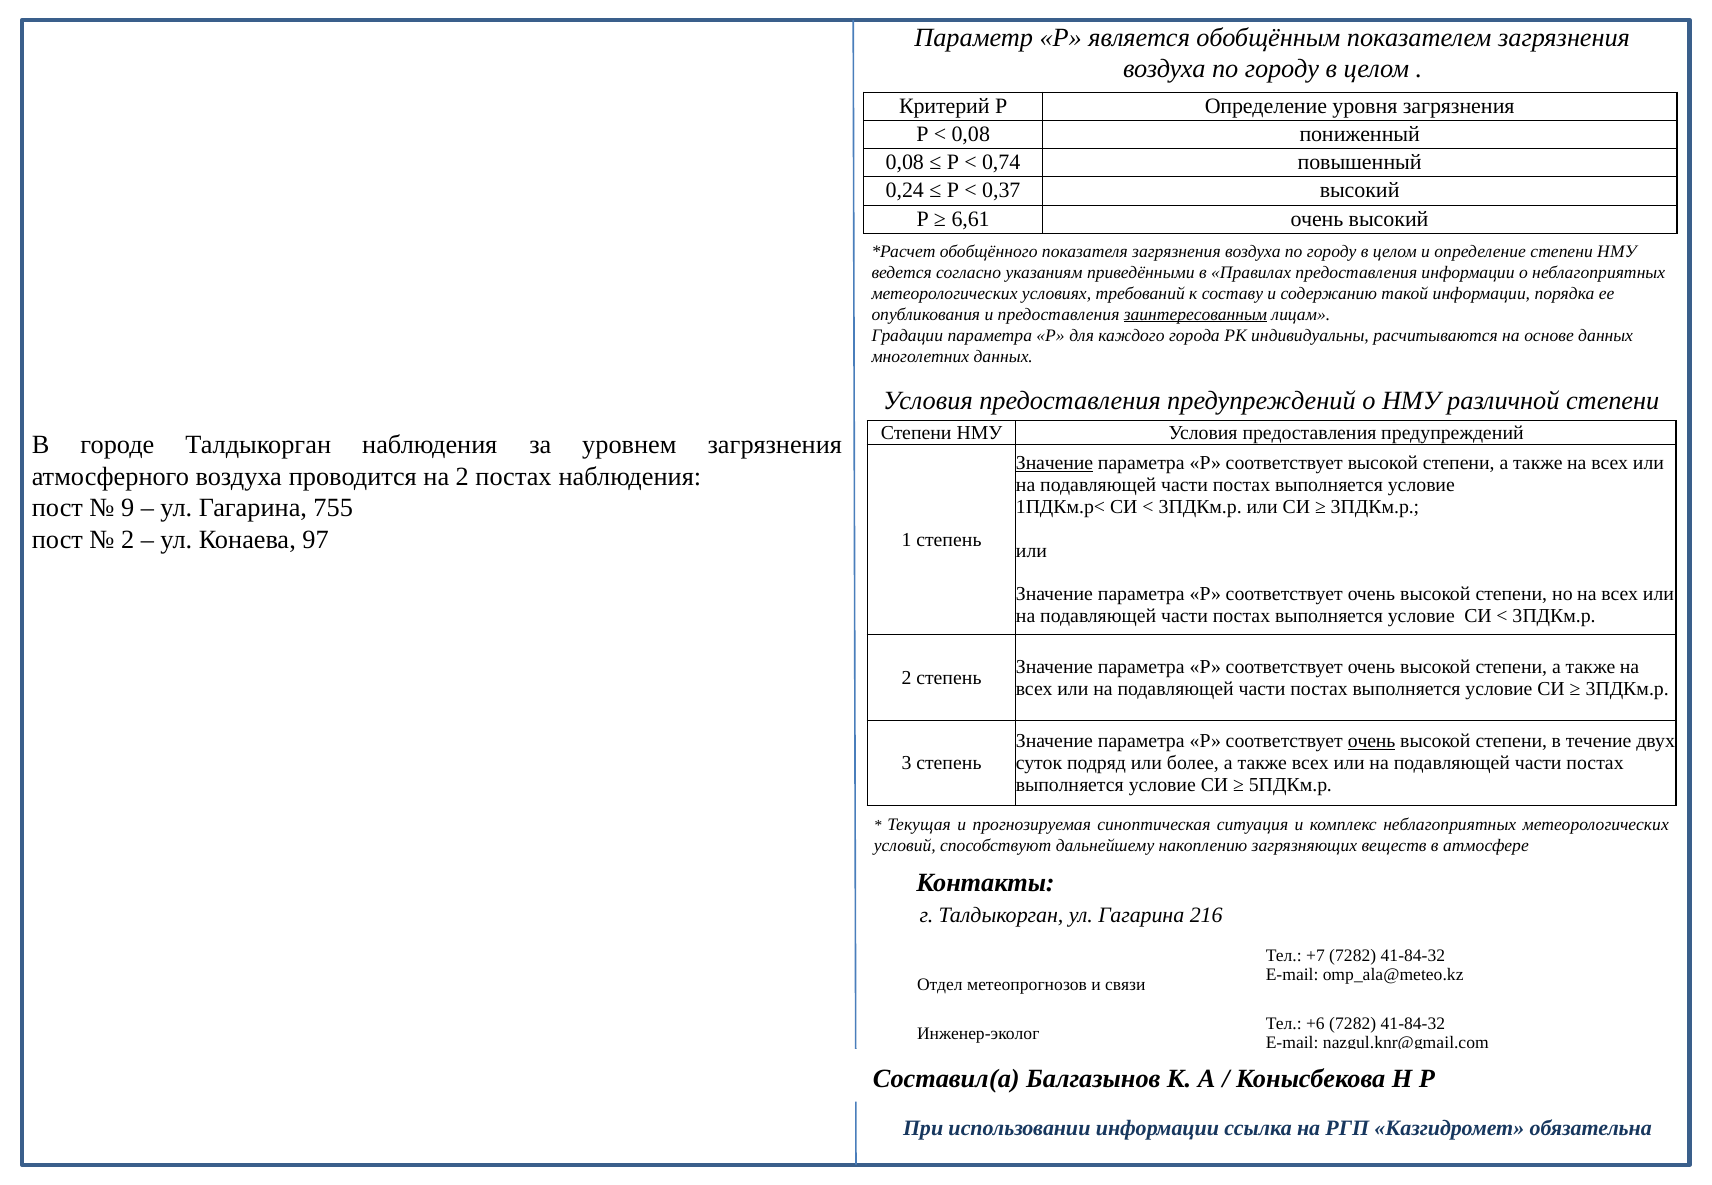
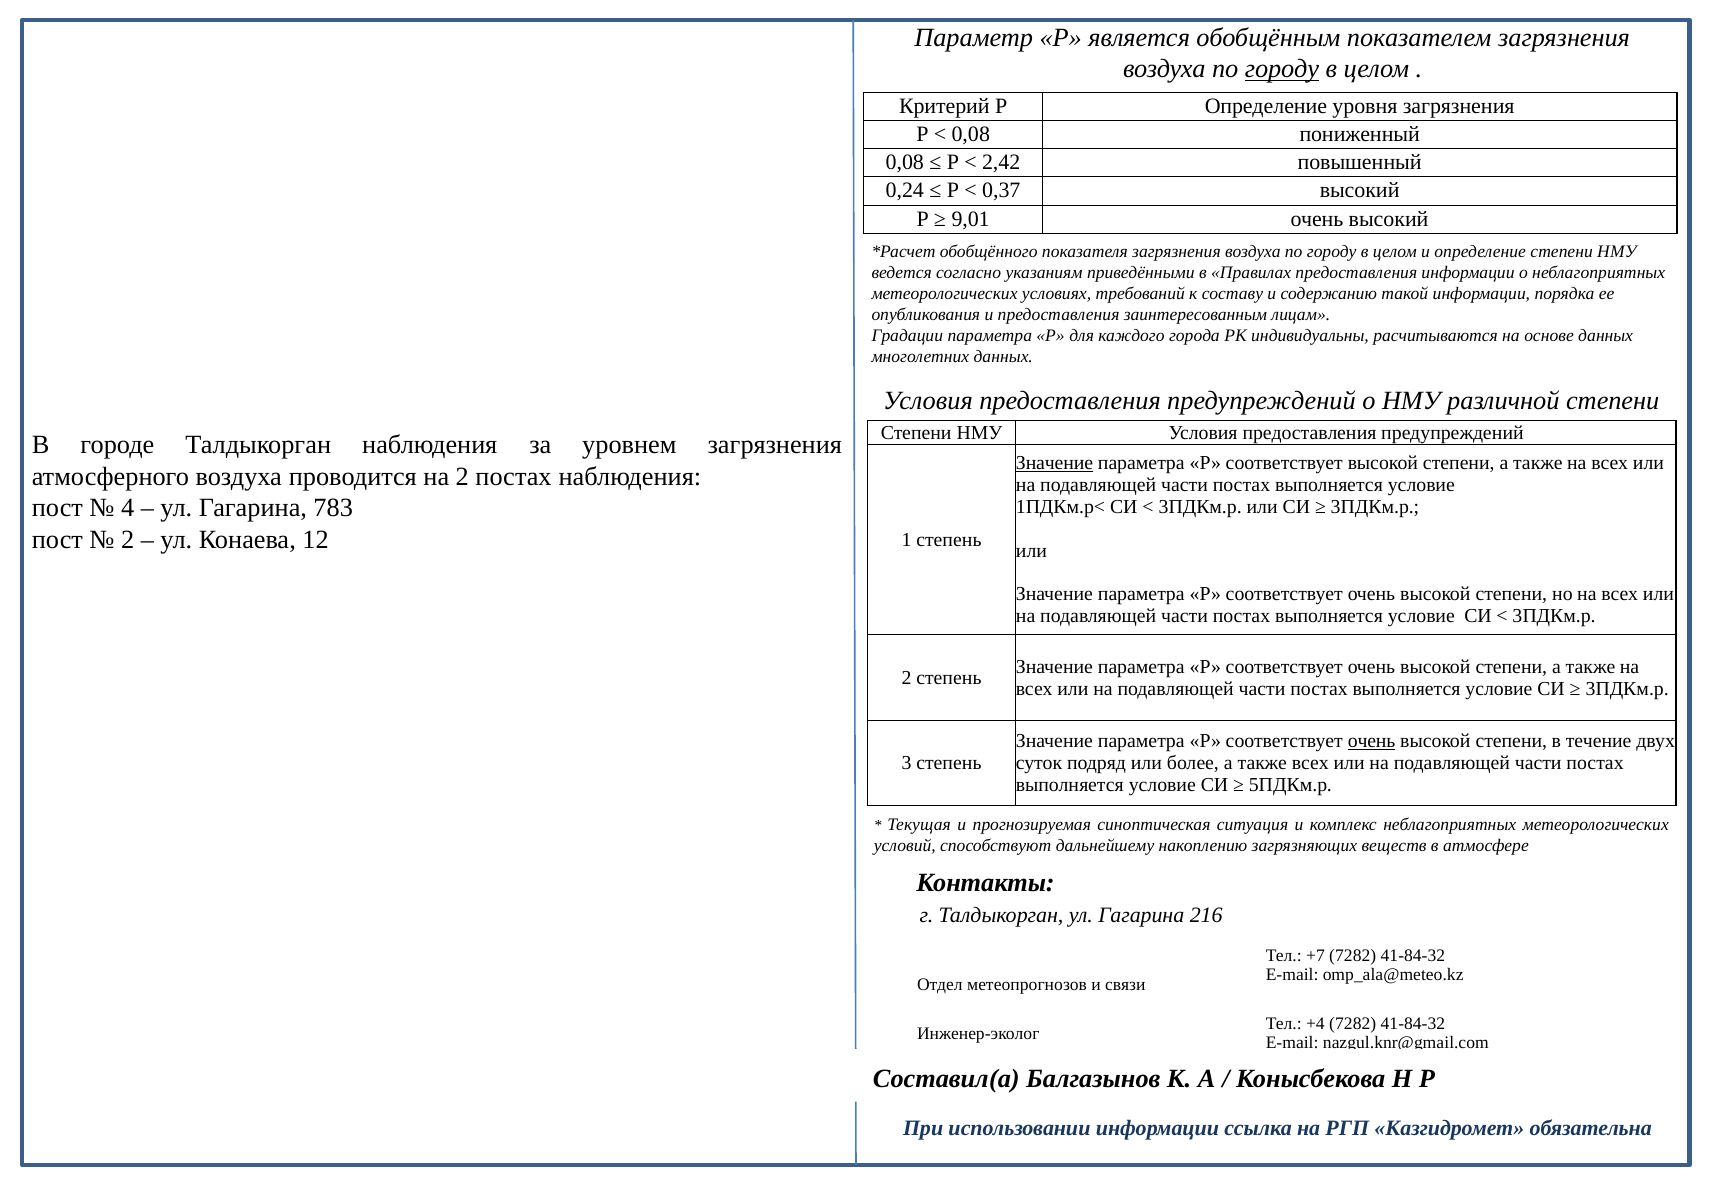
городу at (1282, 69) underline: none -> present
0,74: 0,74 -> 2,42
6,61: 6,61 -> 9,01
заинтересованным underline: present -> none
9: 9 -> 4
755: 755 -> 783
97: 97 -> 12
+6: +6 -> +4
